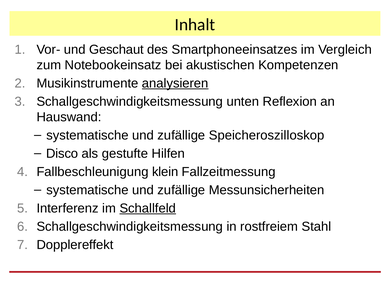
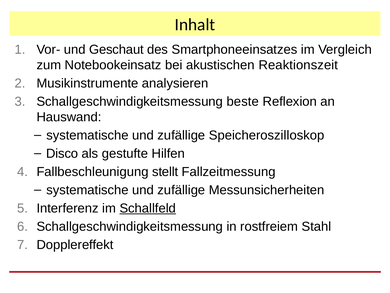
Kompetenzen: Kompetenzen -> Reaktionszeit
analysieren underline: present -> none
unten: unten -> beste
klein: klein -> stellt
